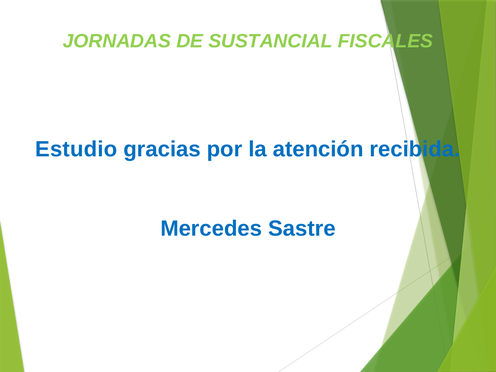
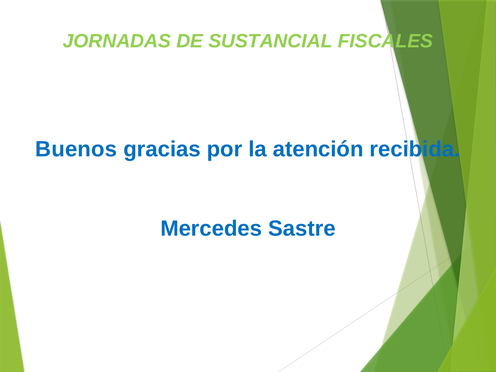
Estudio: Estudio -> Buenos
